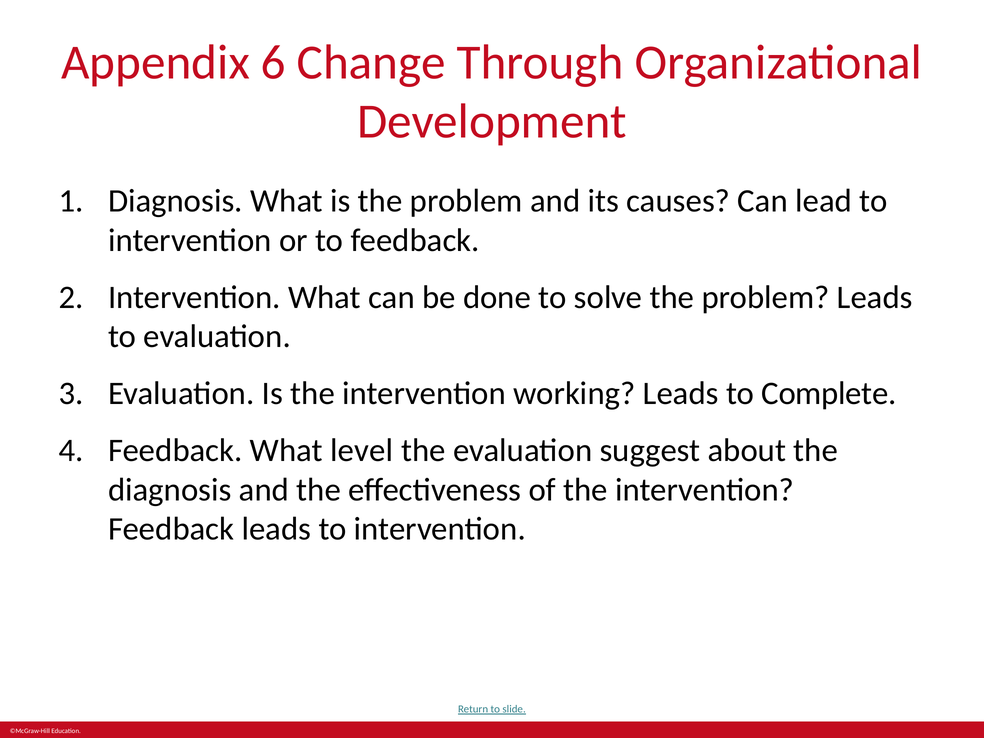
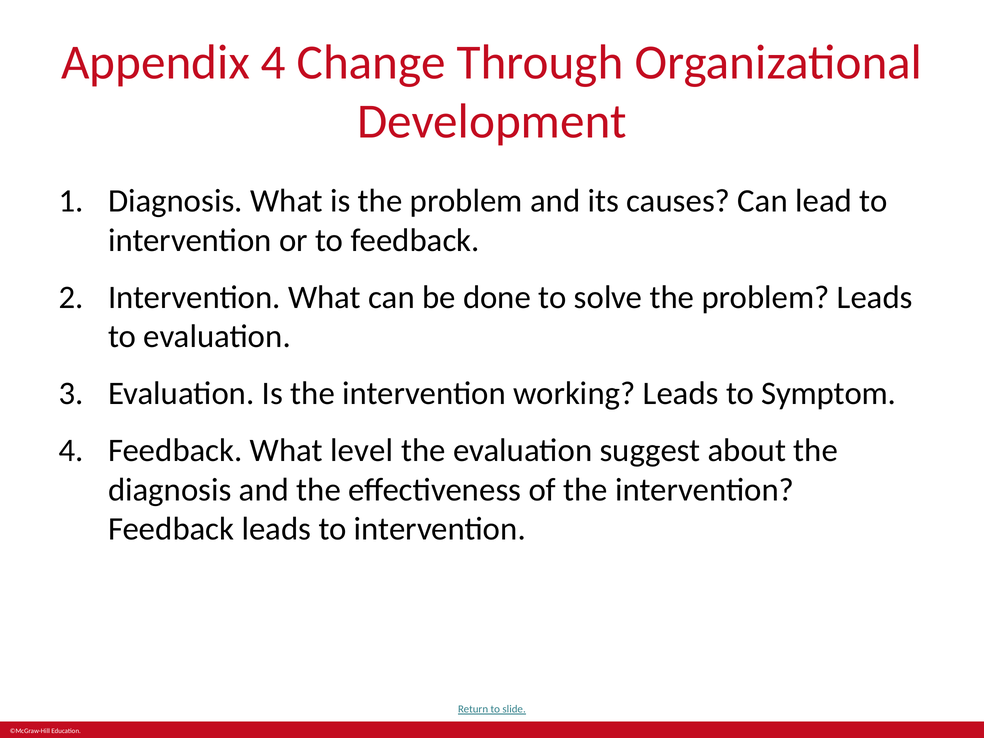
Appendix 6: 6 -> 4
Complete: Complete -> Symptom
